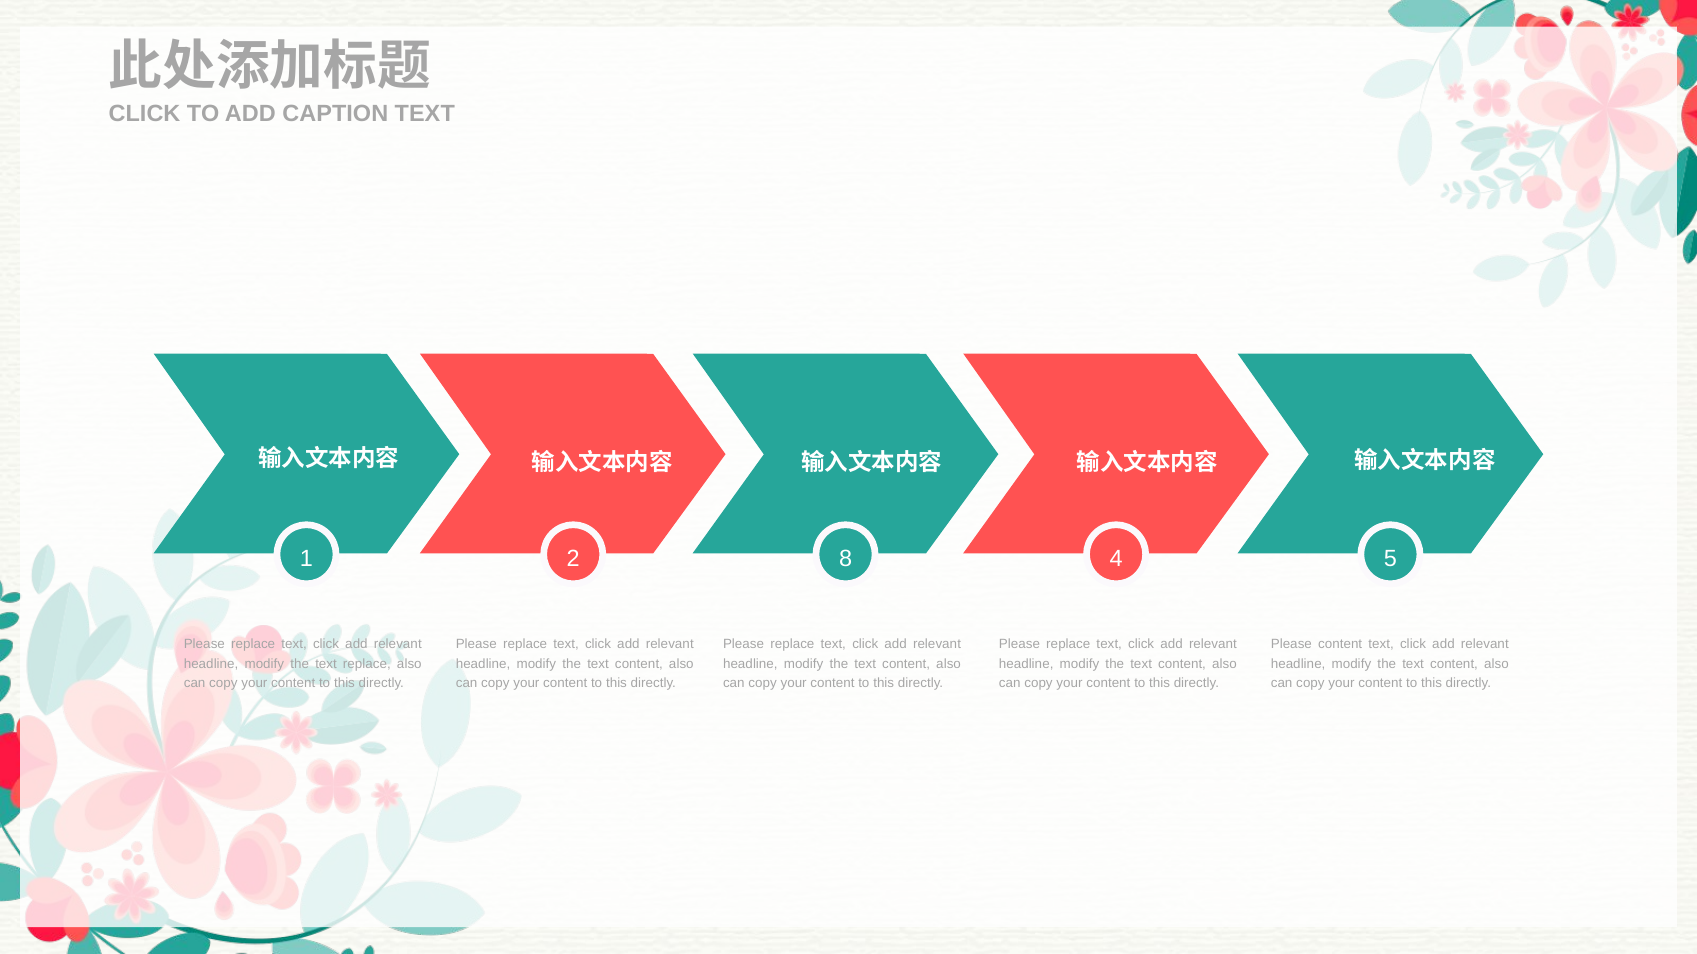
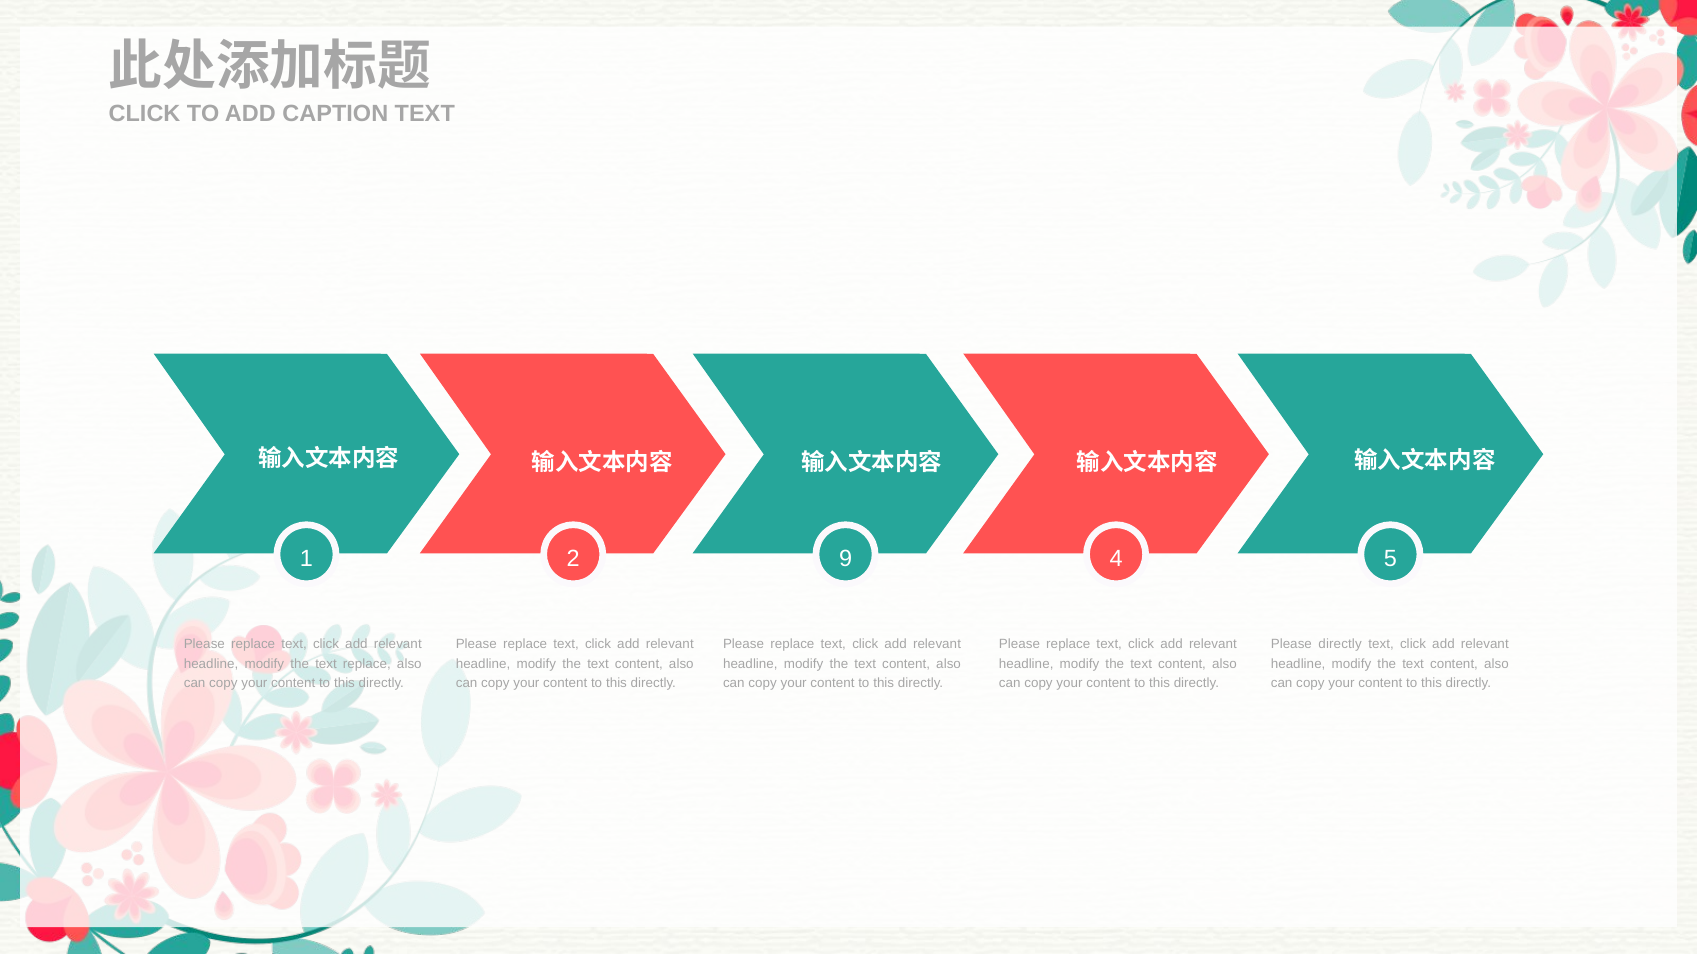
8: 8 -> 9
Please content: content -> directly
